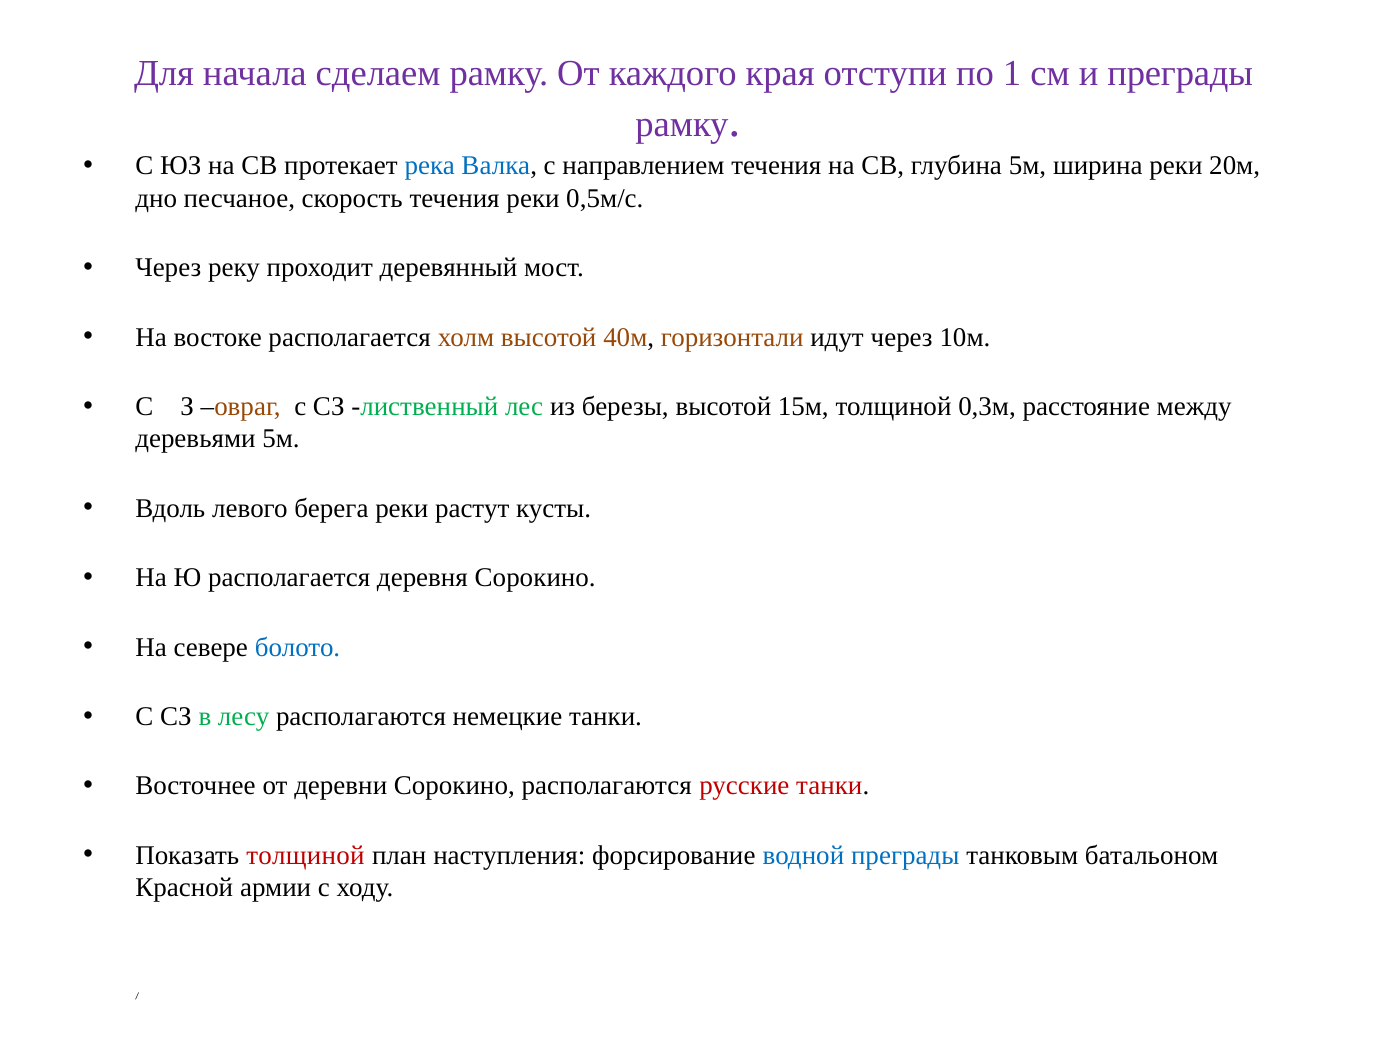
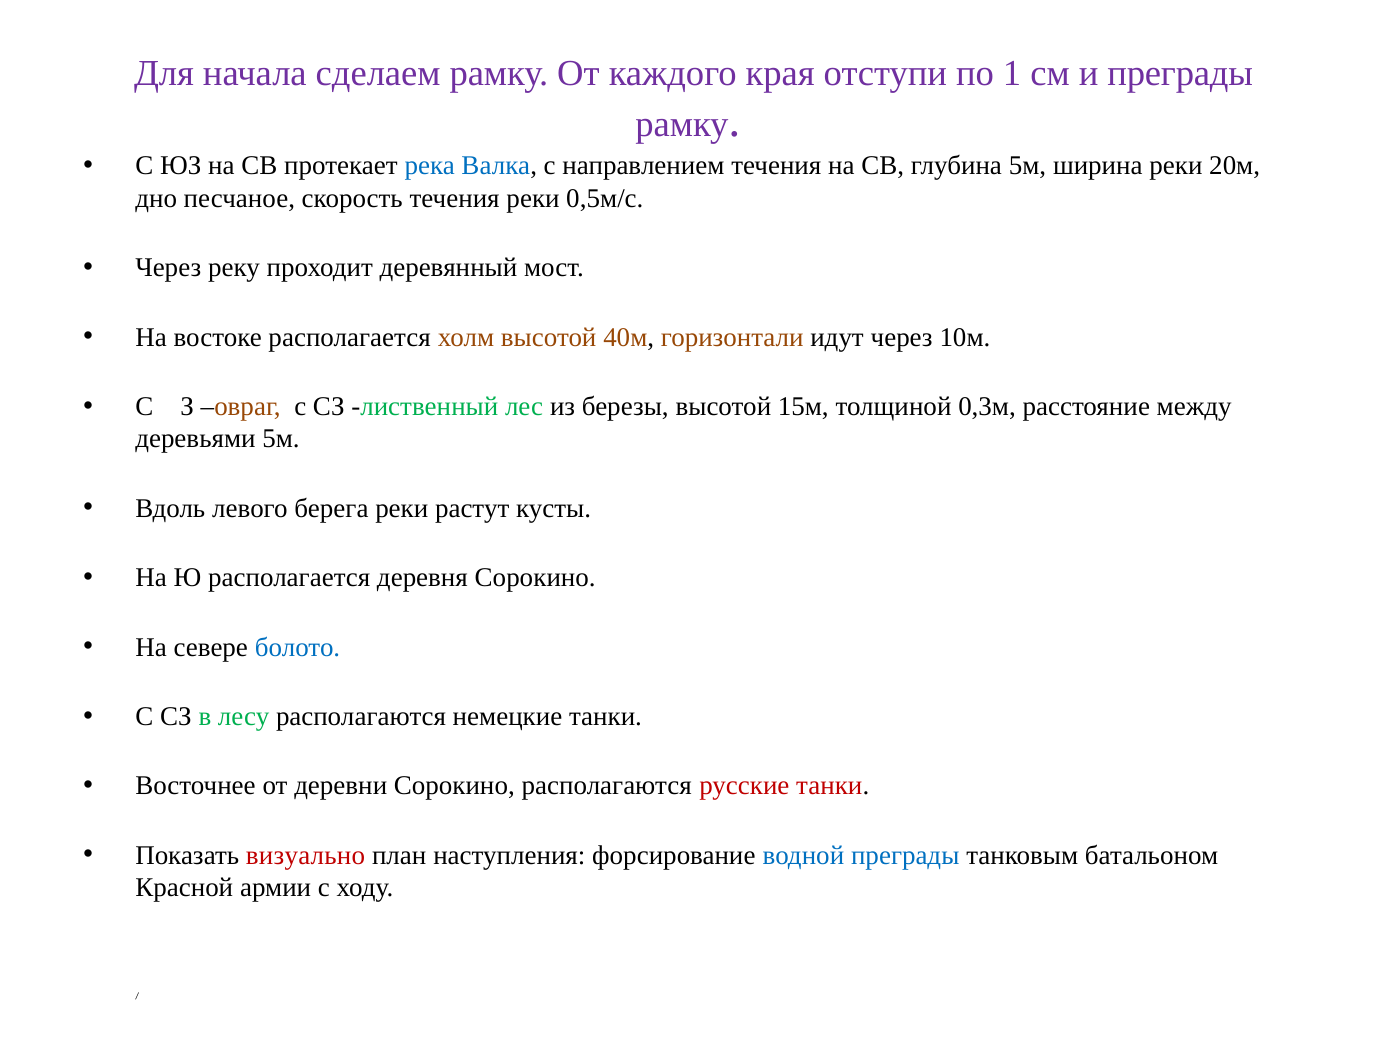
Показать толщиной: толщиной -> визуально
